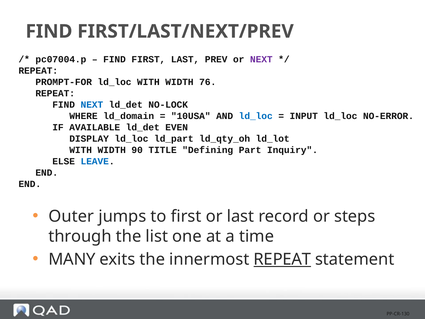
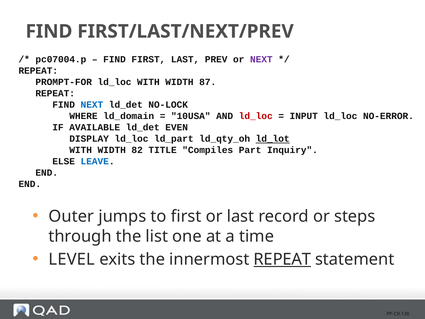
76: 76 -> 87
ld_loc at (256, 116) colour: blue -> red
ld_lot underline: none -> present
90: 90 -> 82
Defining: Defining -> Compiles
MANY: MANY -> LEVEL
